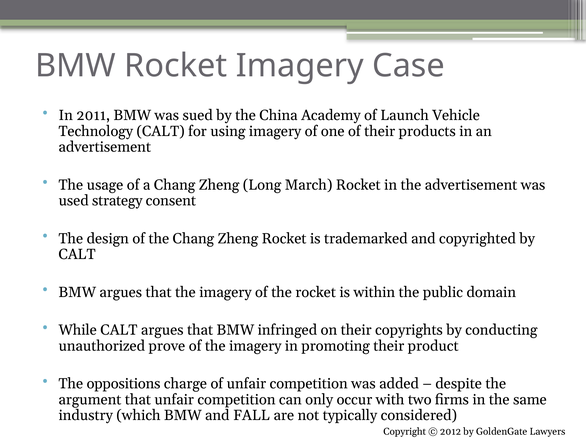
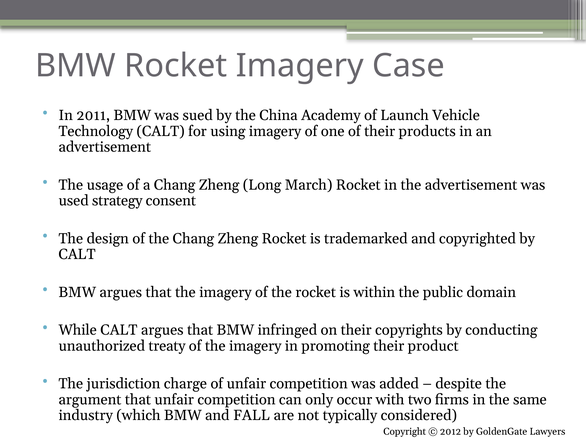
prove: prove -> treaty
oppositions: oppositions -> jurisdiction
